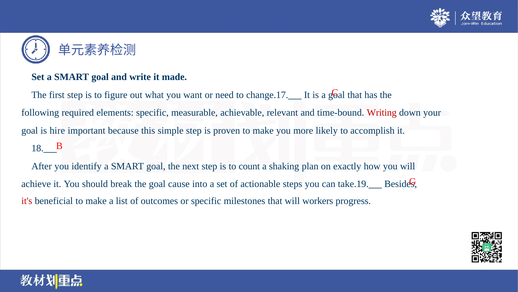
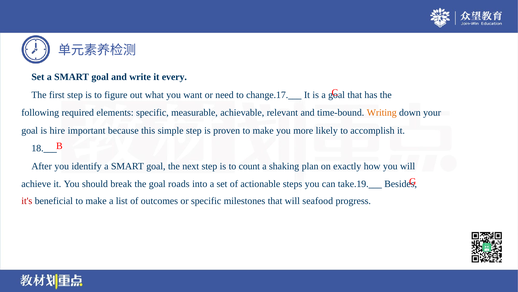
made: made -> every
Writing colour: red -> orange
cause: cause -> roads
workers: workers -> seafood
